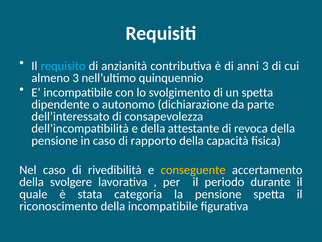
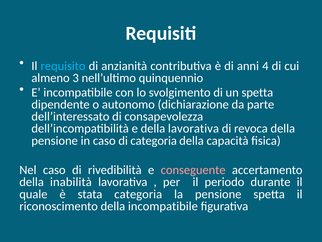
anni 3: 3 -> 4
della attestante: attestante -> lavorativa
di rapporto: rapporto -> categoria
conseguente colour: yellow -> pink
svolgere: svolgere -> inabilità
